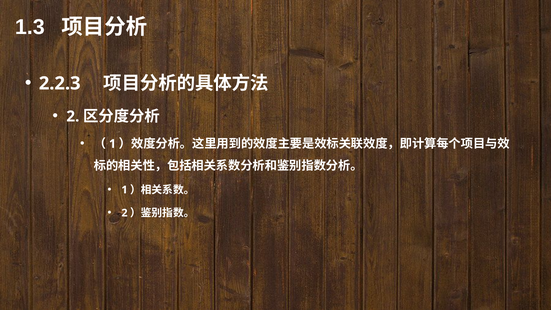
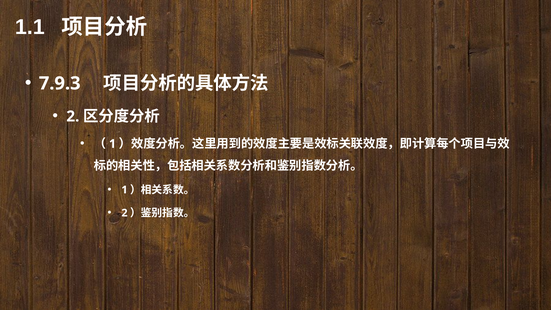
1.3: 1.3 -> 1.1
2.2.3: 2.2.3 -> 7.9.3
